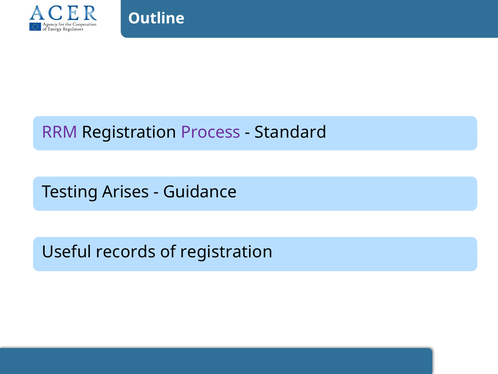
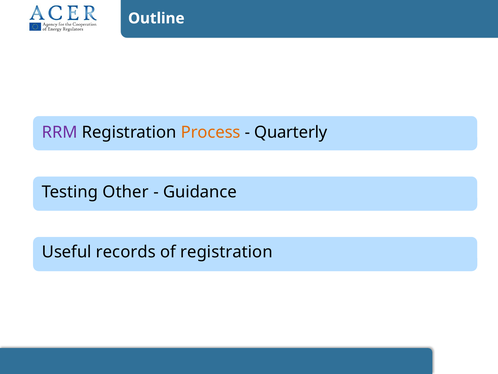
Process colour: purple -> orange
Standard: Standard -> Quarterly
Arises: Arises -> Other
